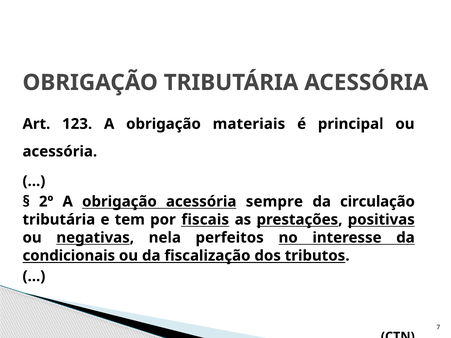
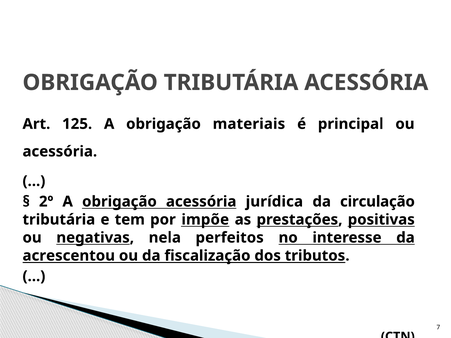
123: 123 -> 125
sempre: sempre -> jurídica
fiscais: fiscais -> impõe
condicionais: condicionais -> acrescentou
